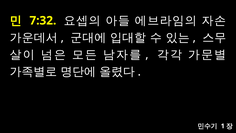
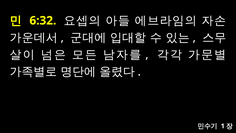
7:32: 7:32 -> 6:32
